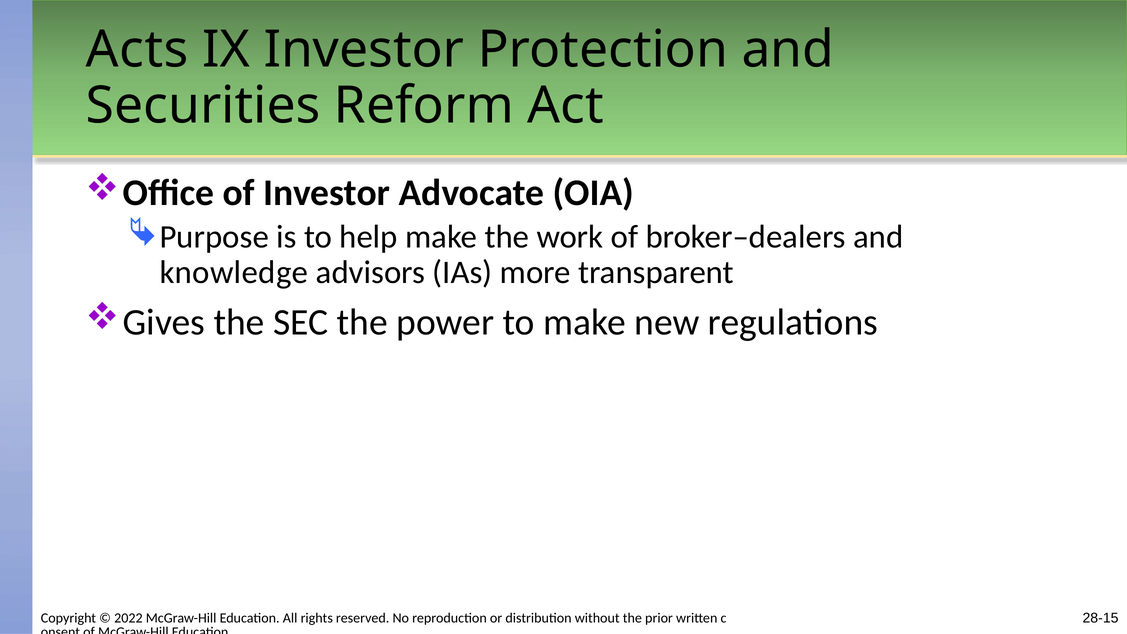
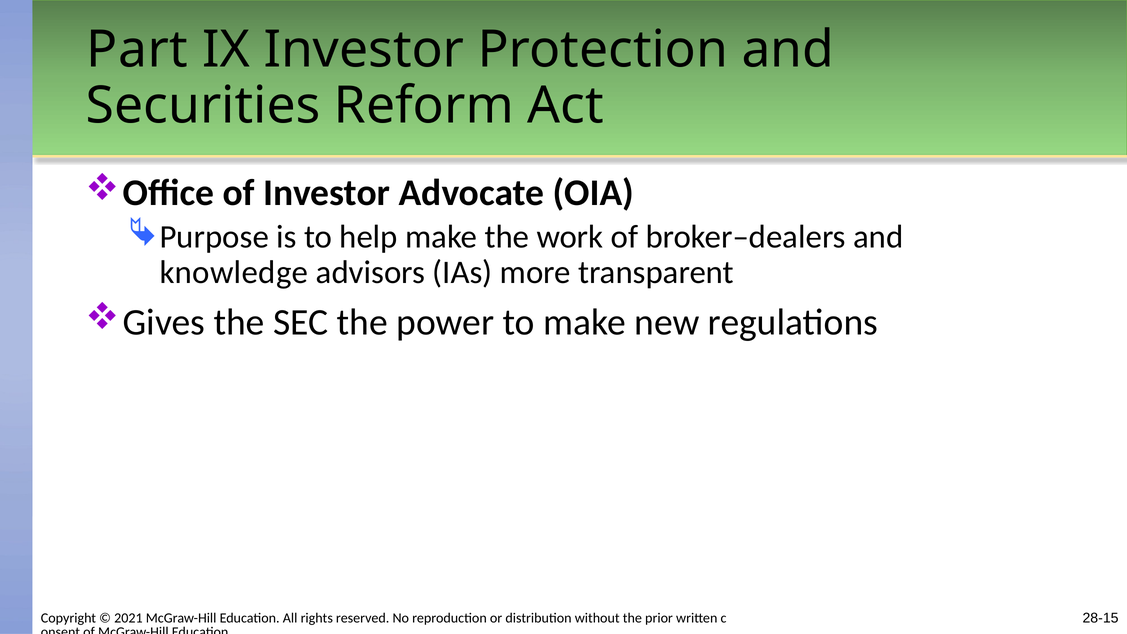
Acts: Acts -> Part
2022: 2022 -> 2021
